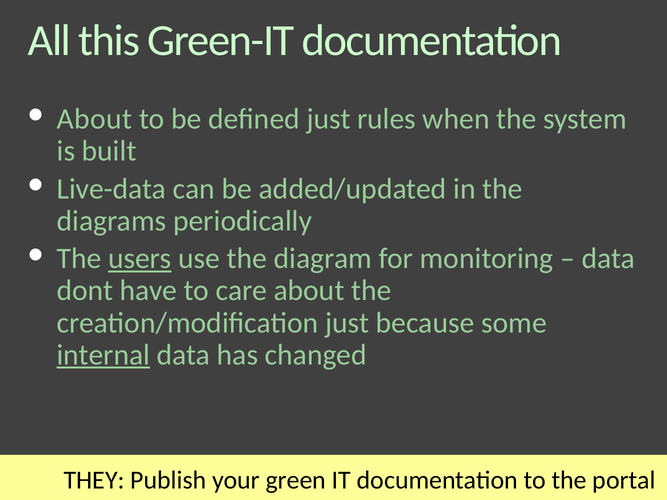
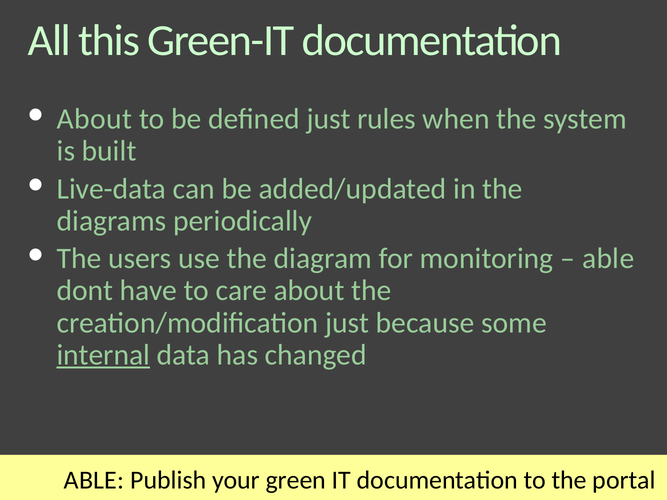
users underline: present -> none
data at (608, 259): data -> able
THEY at (94, 481): THEY -> ABLE
